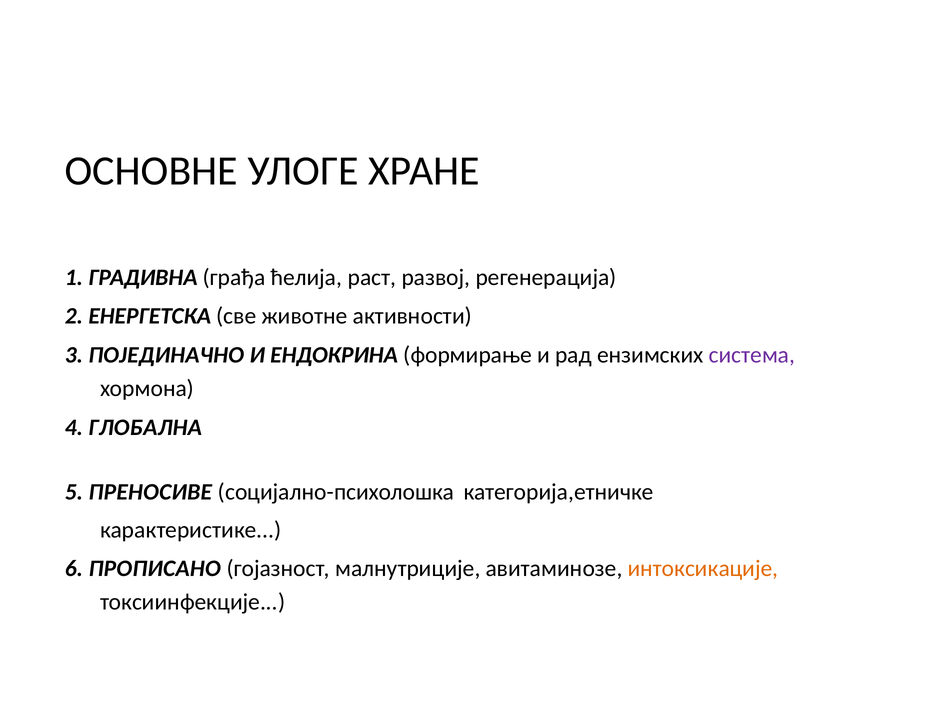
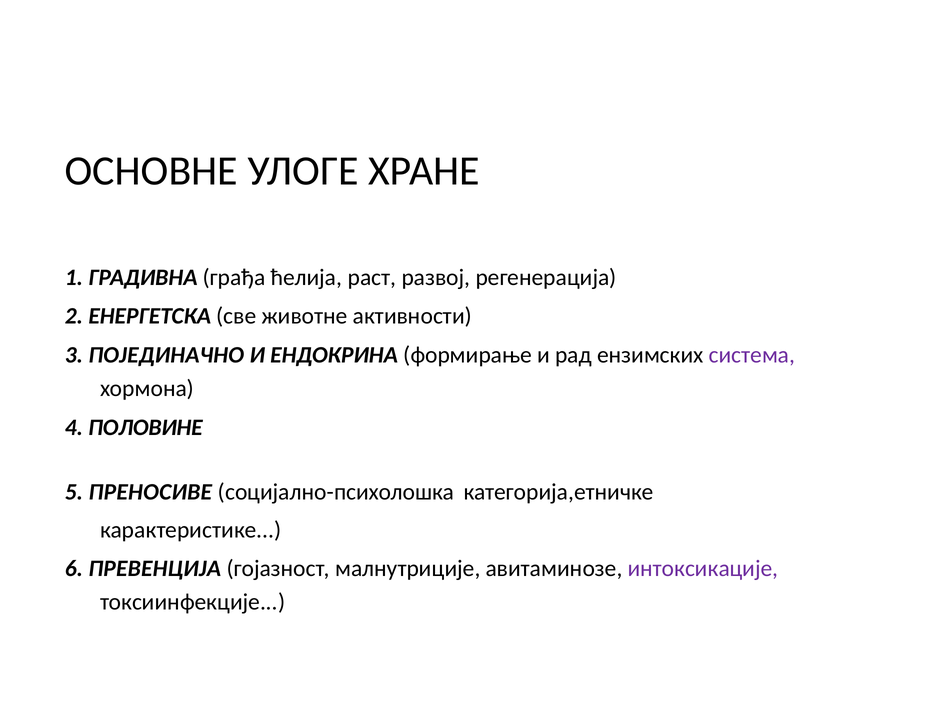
ГЛОБАЛНА: ГЛОБАЛНА -> ПОЛОВИНЕ
ПРОПИСАНО: ПРОПИСАНО -> ПРЕВЕНЦИЈА
интоксикације colour: orange -> purple
